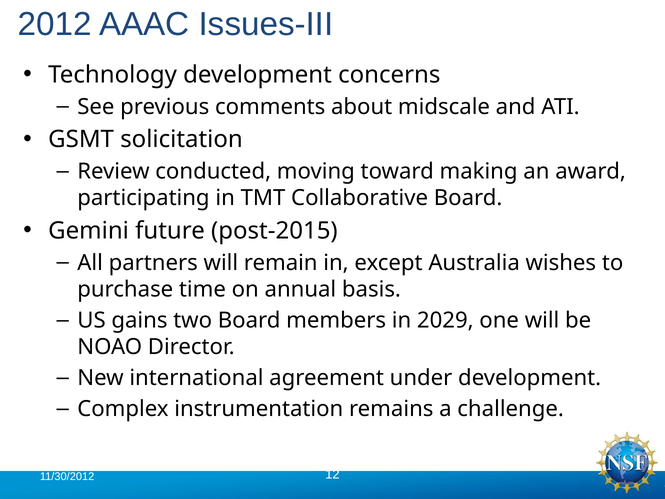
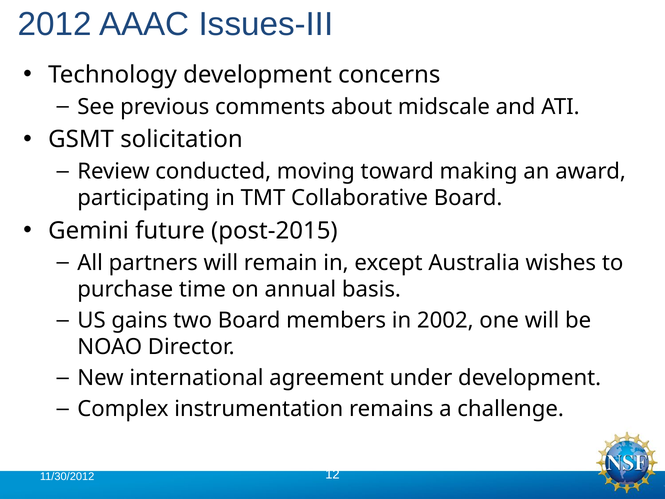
2029: 2029 -> 2002
